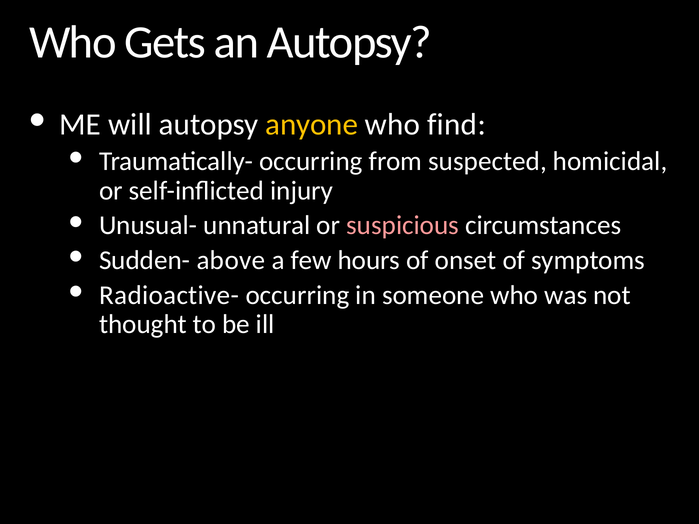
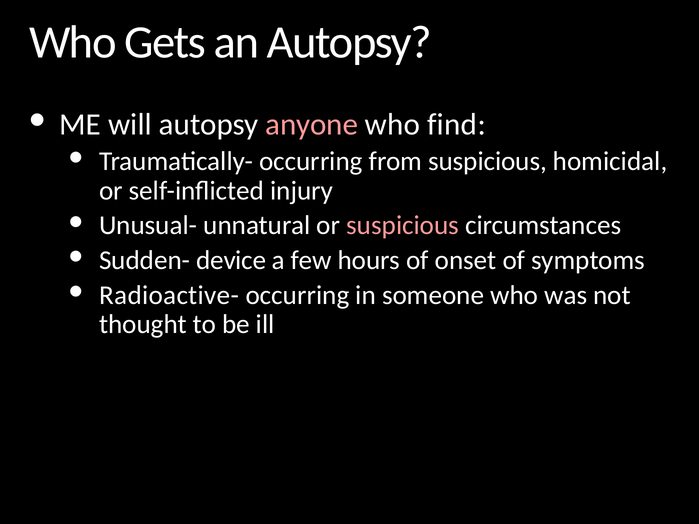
anyone colour: yellow -> pink
from suspected: suspected -> suspicious
above: above -> device
